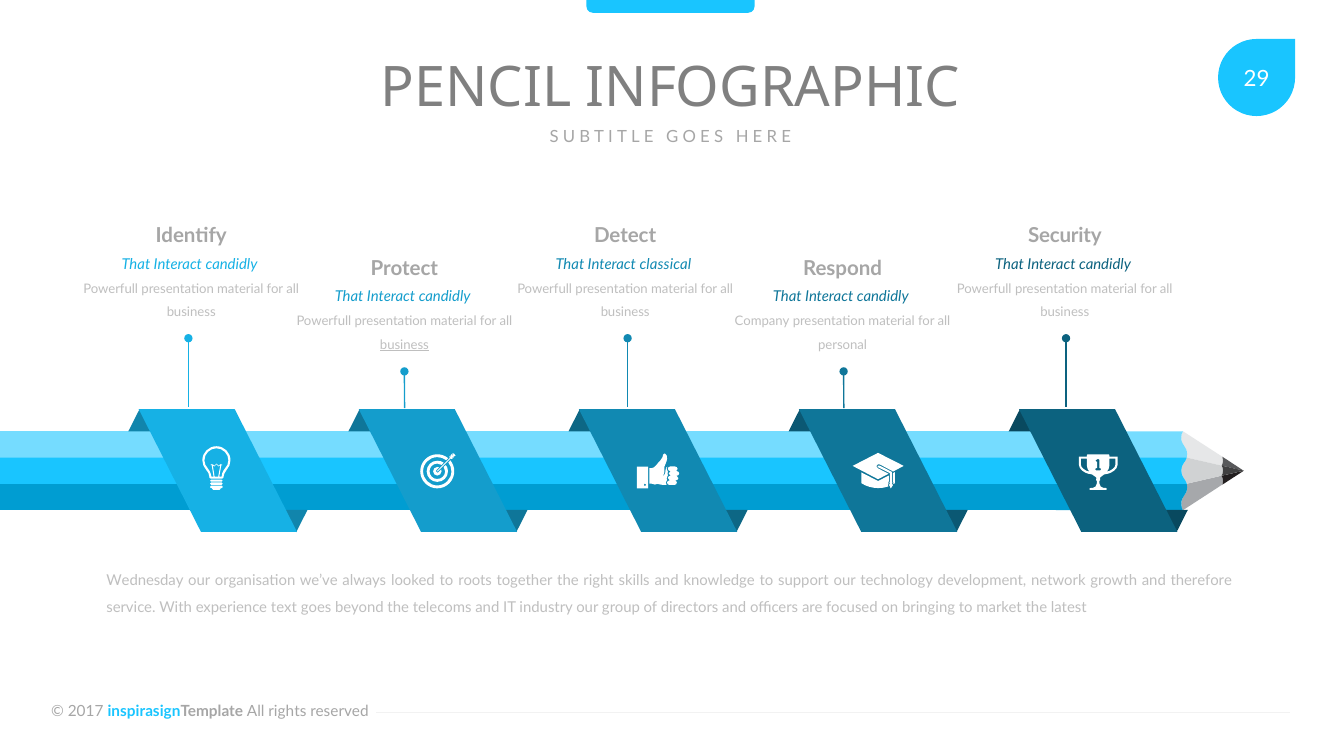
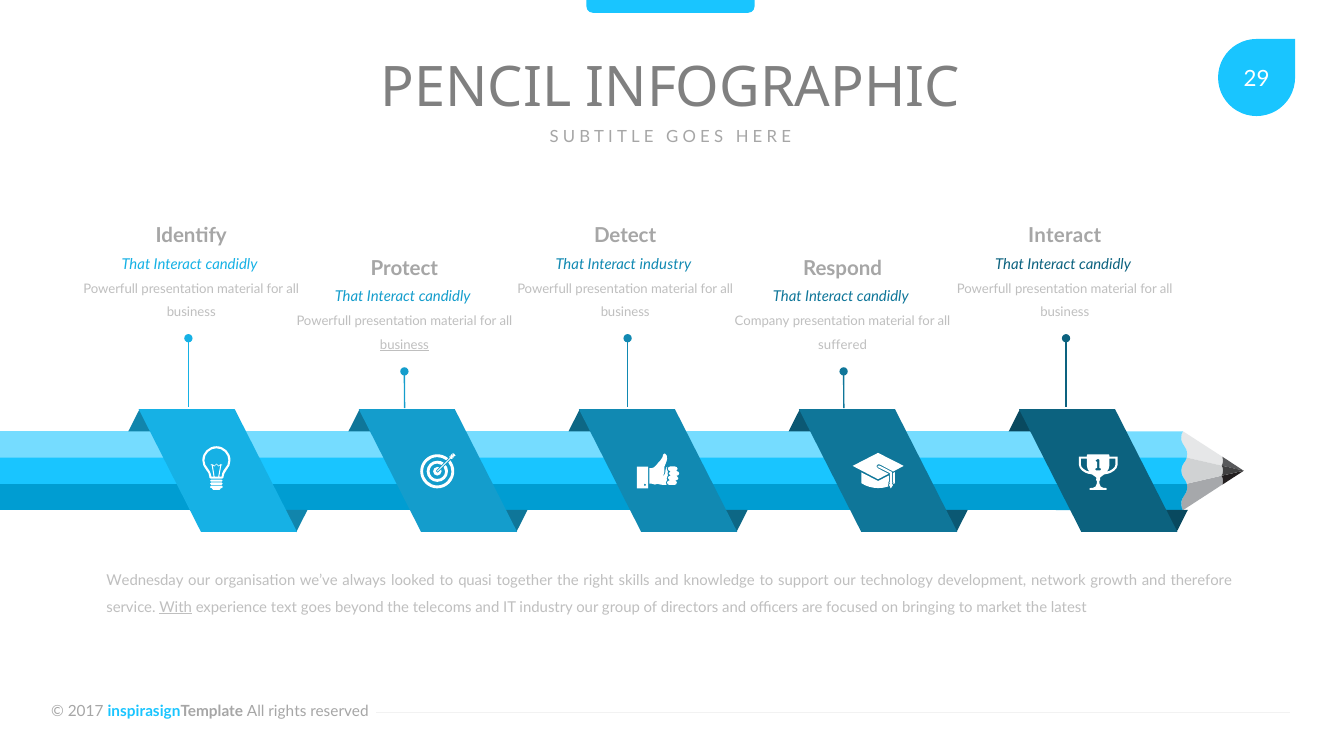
Security at (1065, 235): Security -> Interact
Interact classical: classical -> industry
personal: personal -> suffered
roots: roots -> quasi
With underline: none -> present
